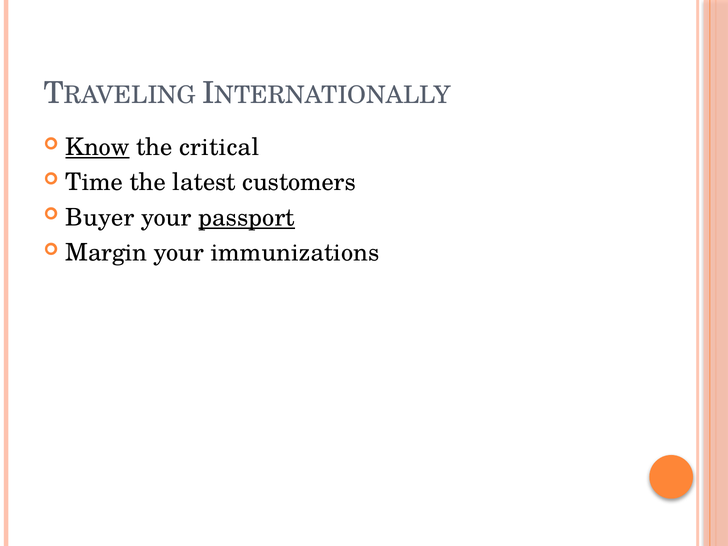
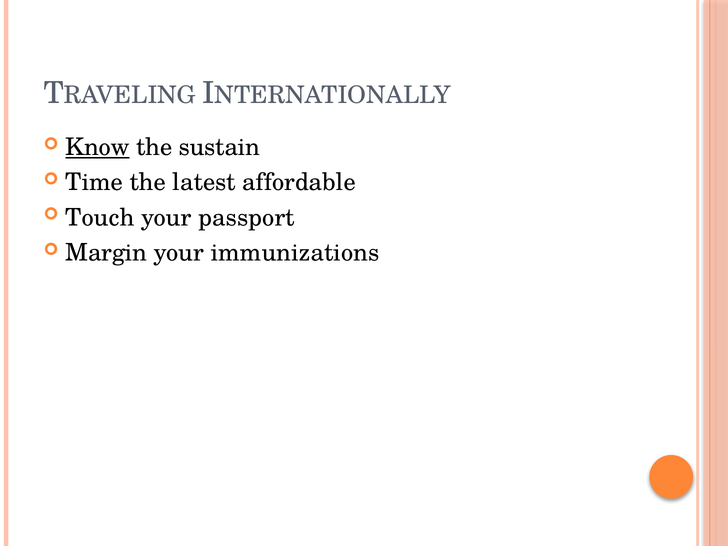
critical: critical -> sustain
customers: customers -> affordable
Buyer: Buyer -> Touch
passport underline: present -> none
